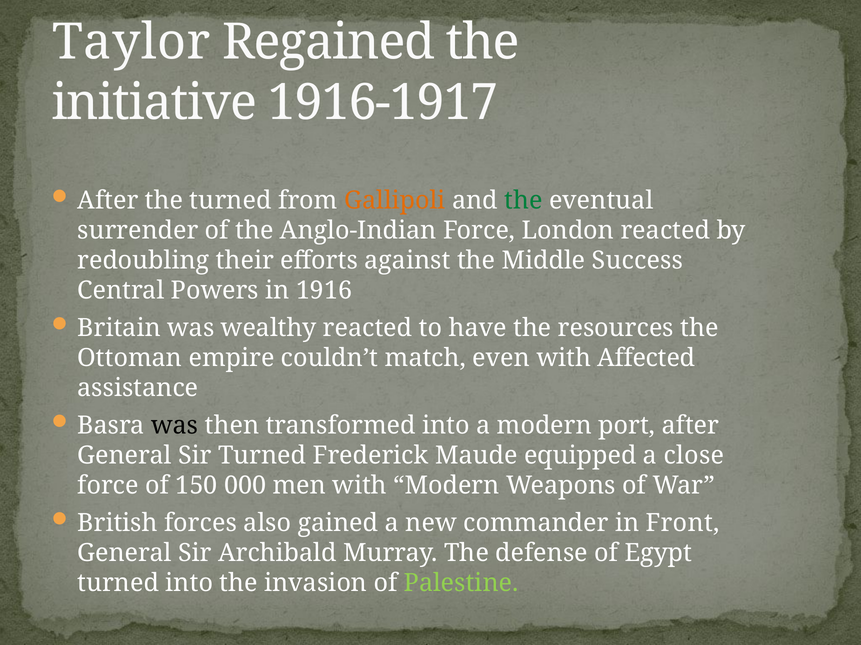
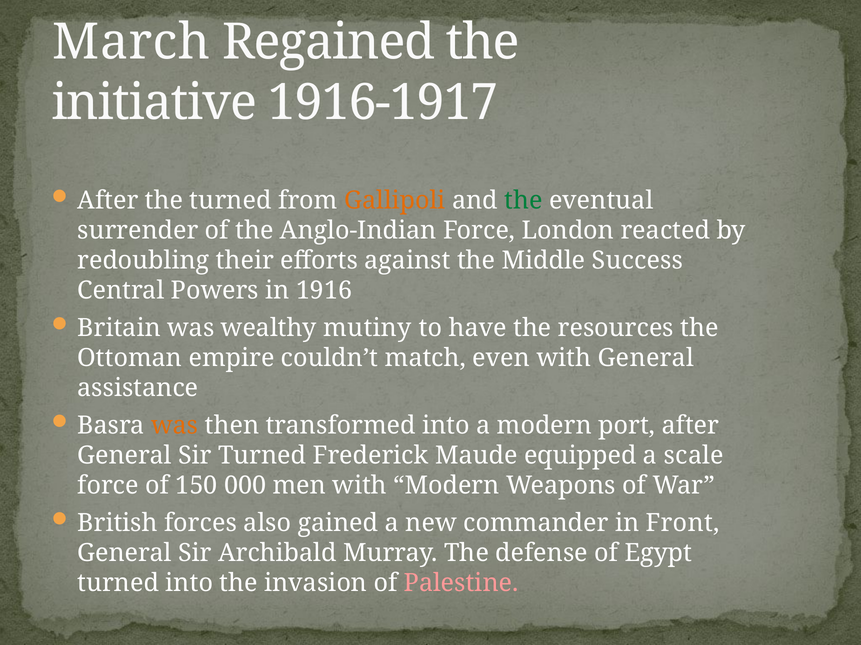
Taylor: Taylor -> March
wealthy reacted: reacted -> mutiny
with Affected: Affected -> General
was at (175, 426) colour: black -> orange
close: close -> scale
Palestine colour: light green -> pink
